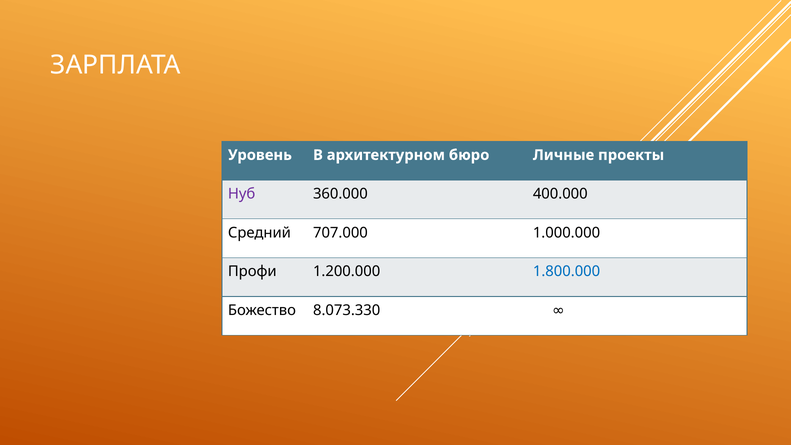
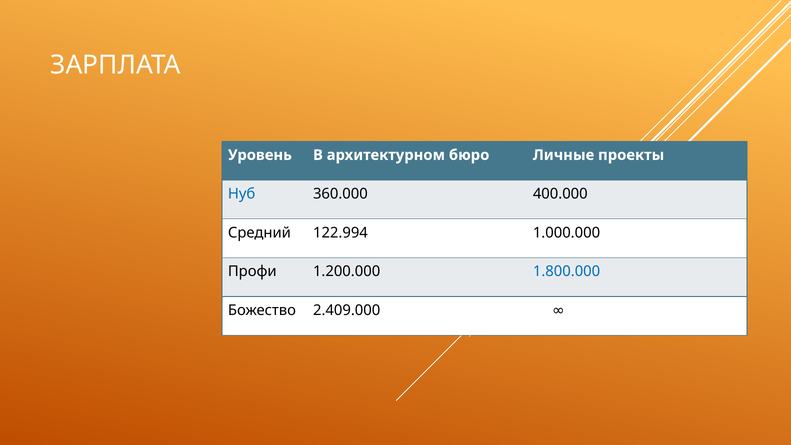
Нуб colour: purple -> blue
707.000: 707.000 -> 122.994
8.073.330: 8.073.330 -> 2.409.000
